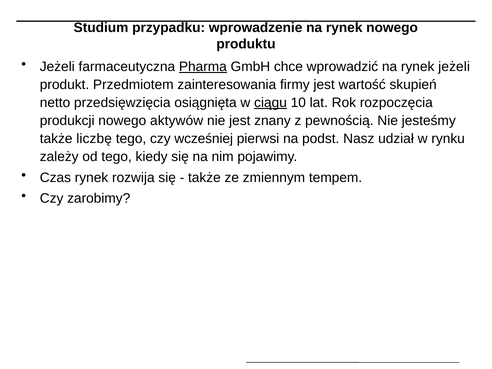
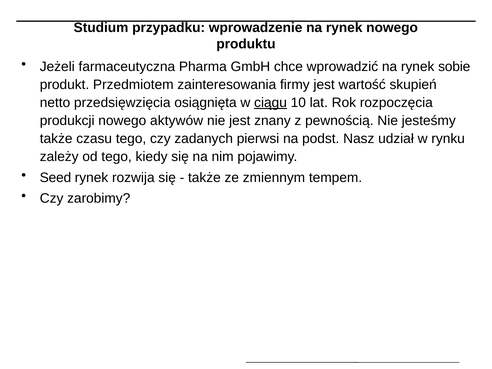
Pharma underline: present -> none
rynek jeżeli: jeżeli -> sobie
liczbę: liczbę -> czasu
wcześniej: wcześniej -> zadanych
Czas: Czas -> Seed
